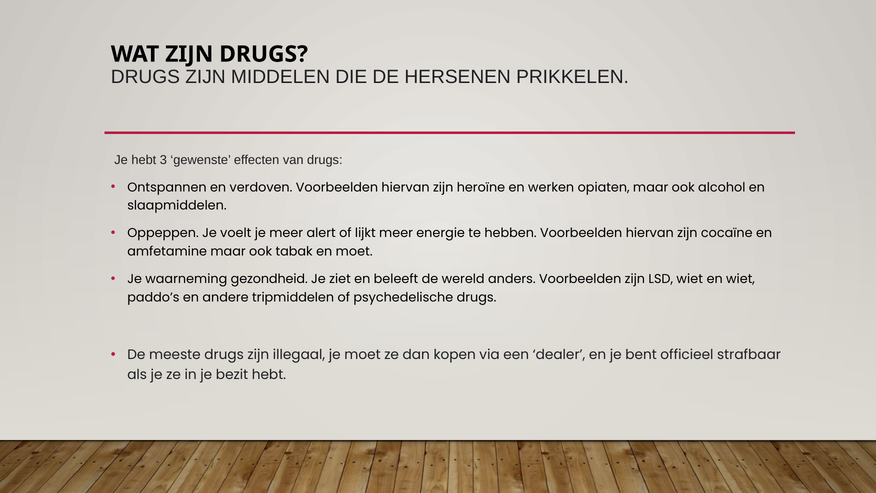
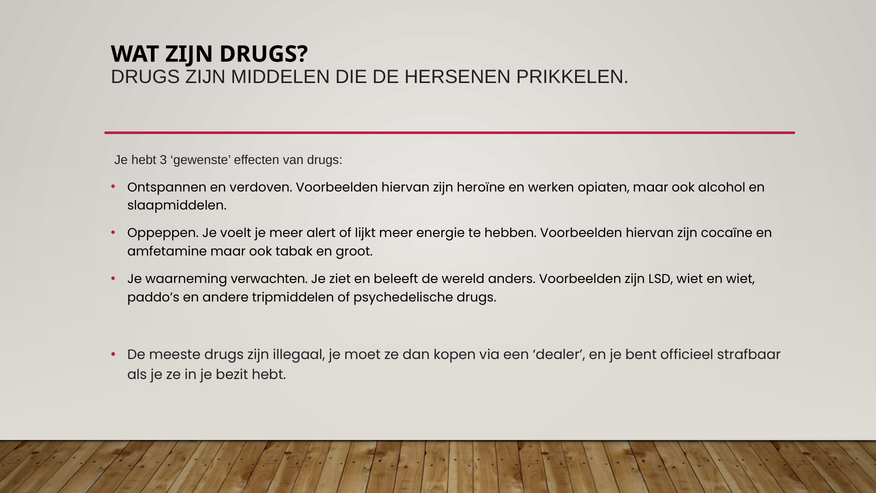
en moet: moet -> groot
gezondheid: gezondheid -> verwachten
